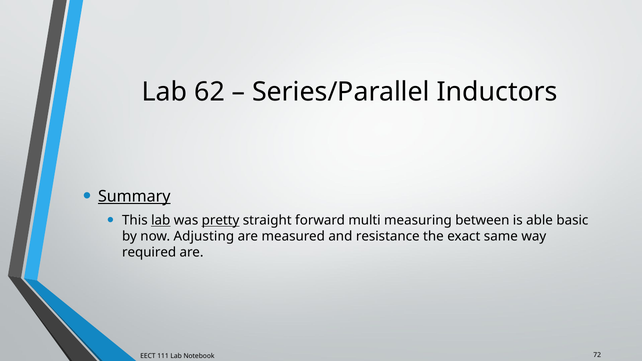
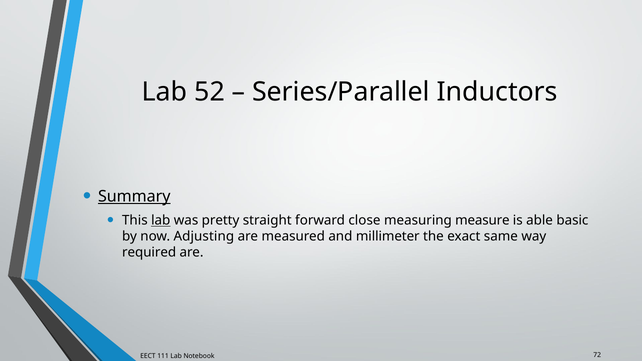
62: 62 -> 52
pretty underline: present -> none
multi: multi -> close
between: between -> measure
resistance: resistance -> millimeter
